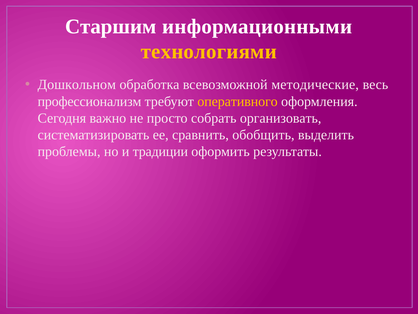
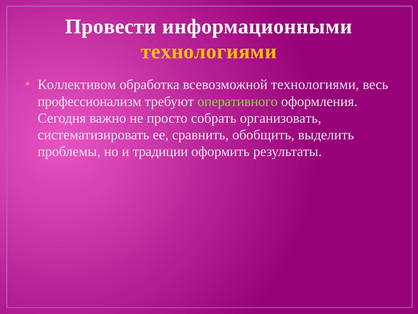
Старшим: Старшим -> Провести
Дошкольном: Дошкольном -> Коллективом
всевозможной методические: методические -> технологиями
оперативного colour: yellow -> light green
